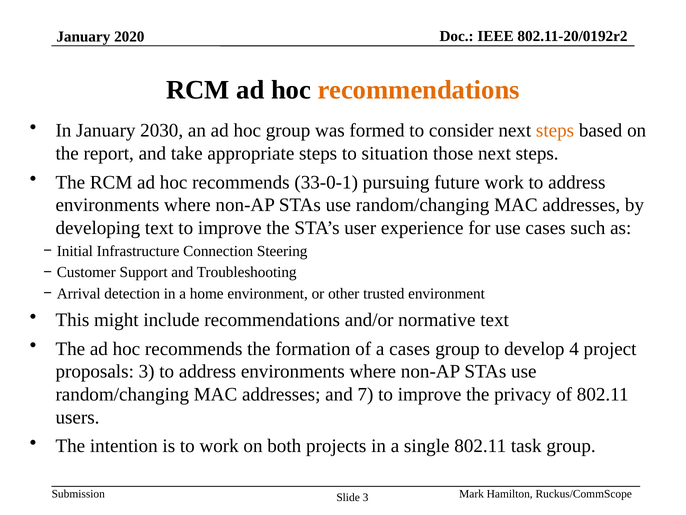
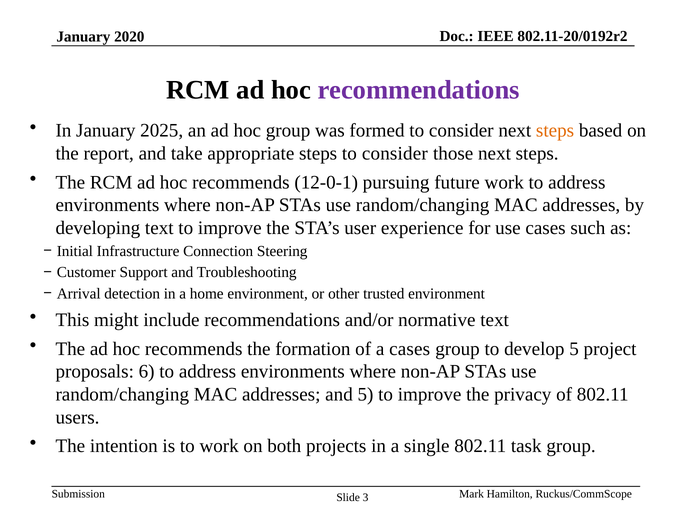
recommendations at (419, 90) colour: orange -> purple
2030: 2030 -> 2025
steps to situation: situation -> consider
33-0-1: 33-0-1 -> 12-0-1
develop 4: 4 -> 5
proposals 3: 3 -> 6
and 7: 7 -> 5
